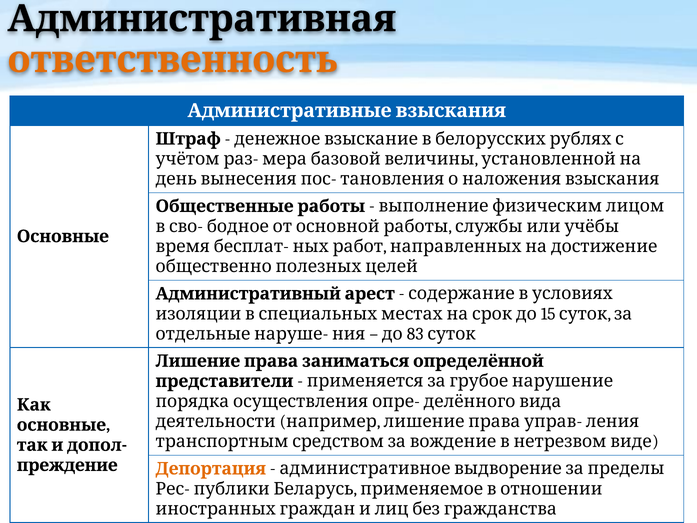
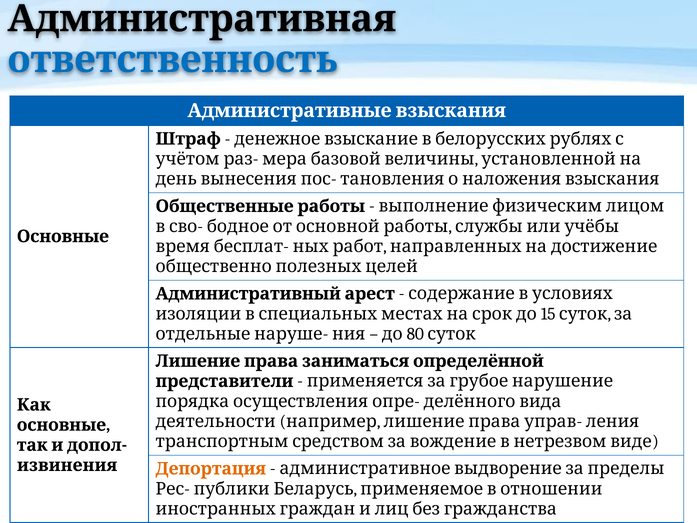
ответственность colour: orange -> blue
83: 83 -> 80
преждение: преждение -> извинения
